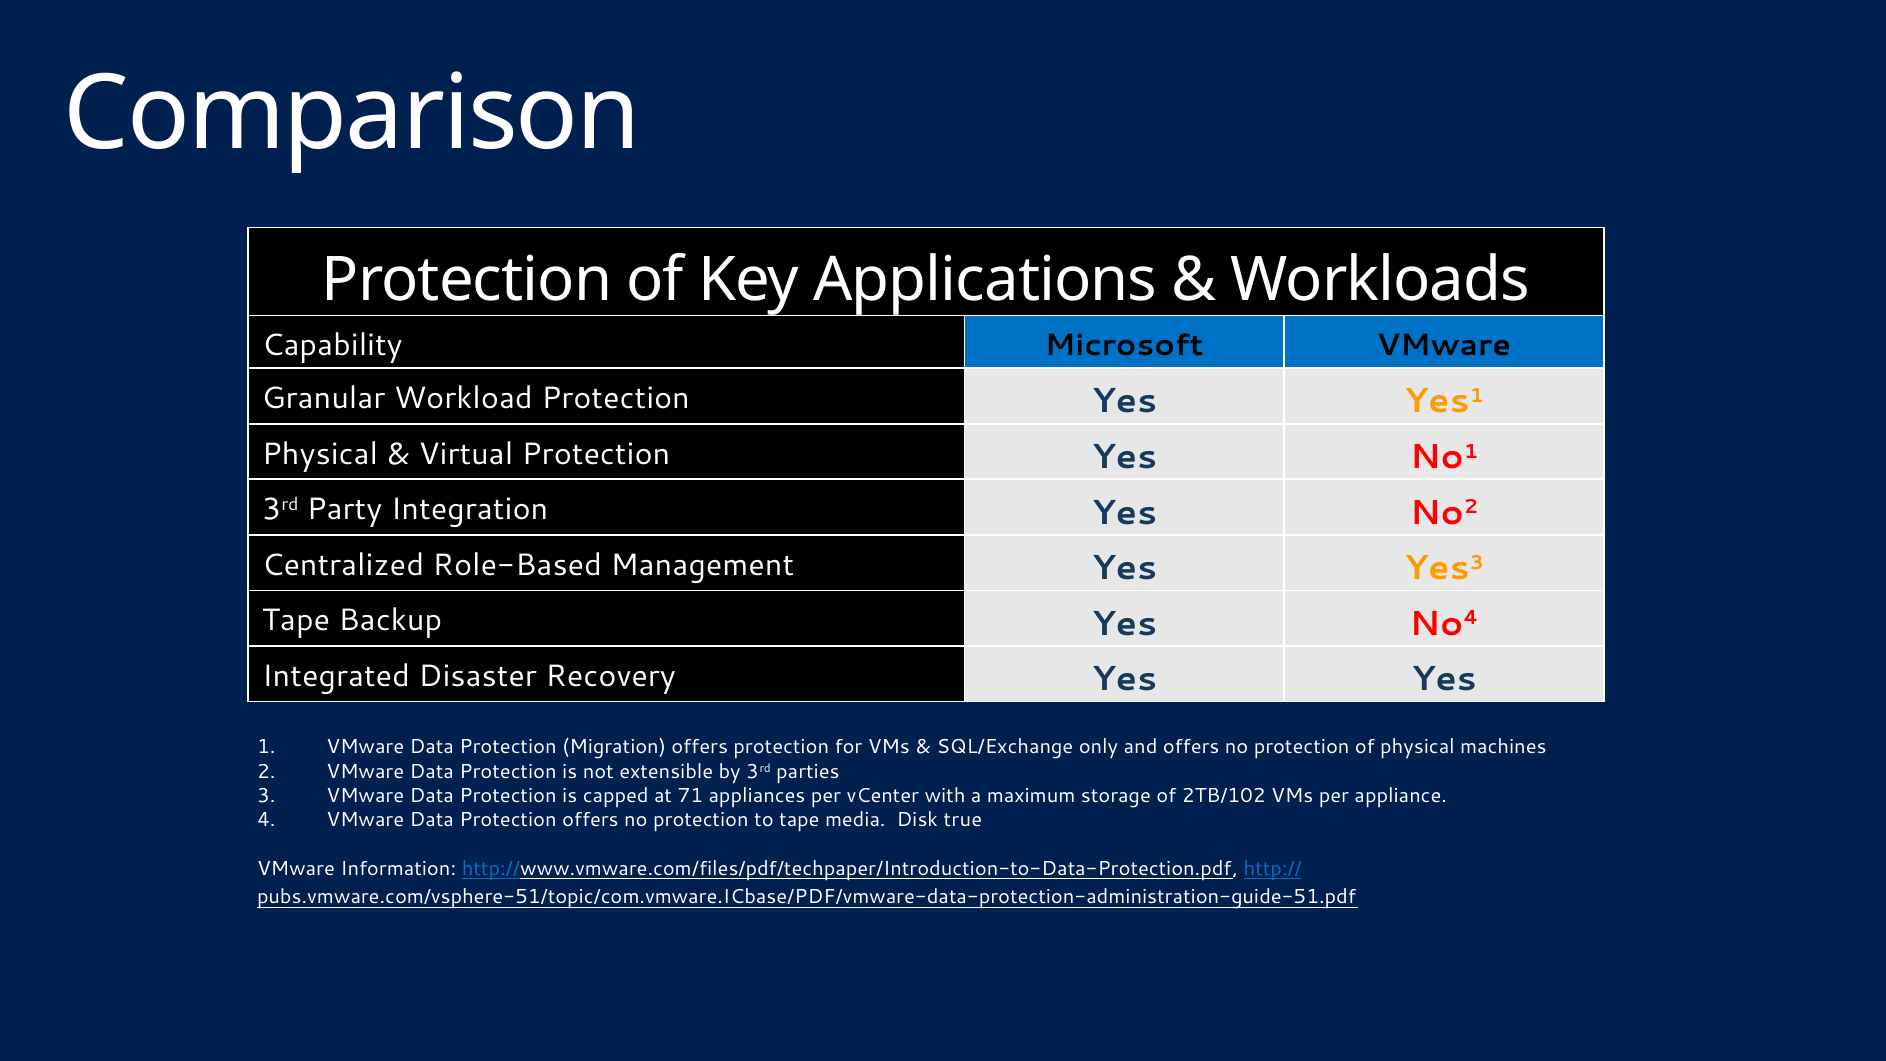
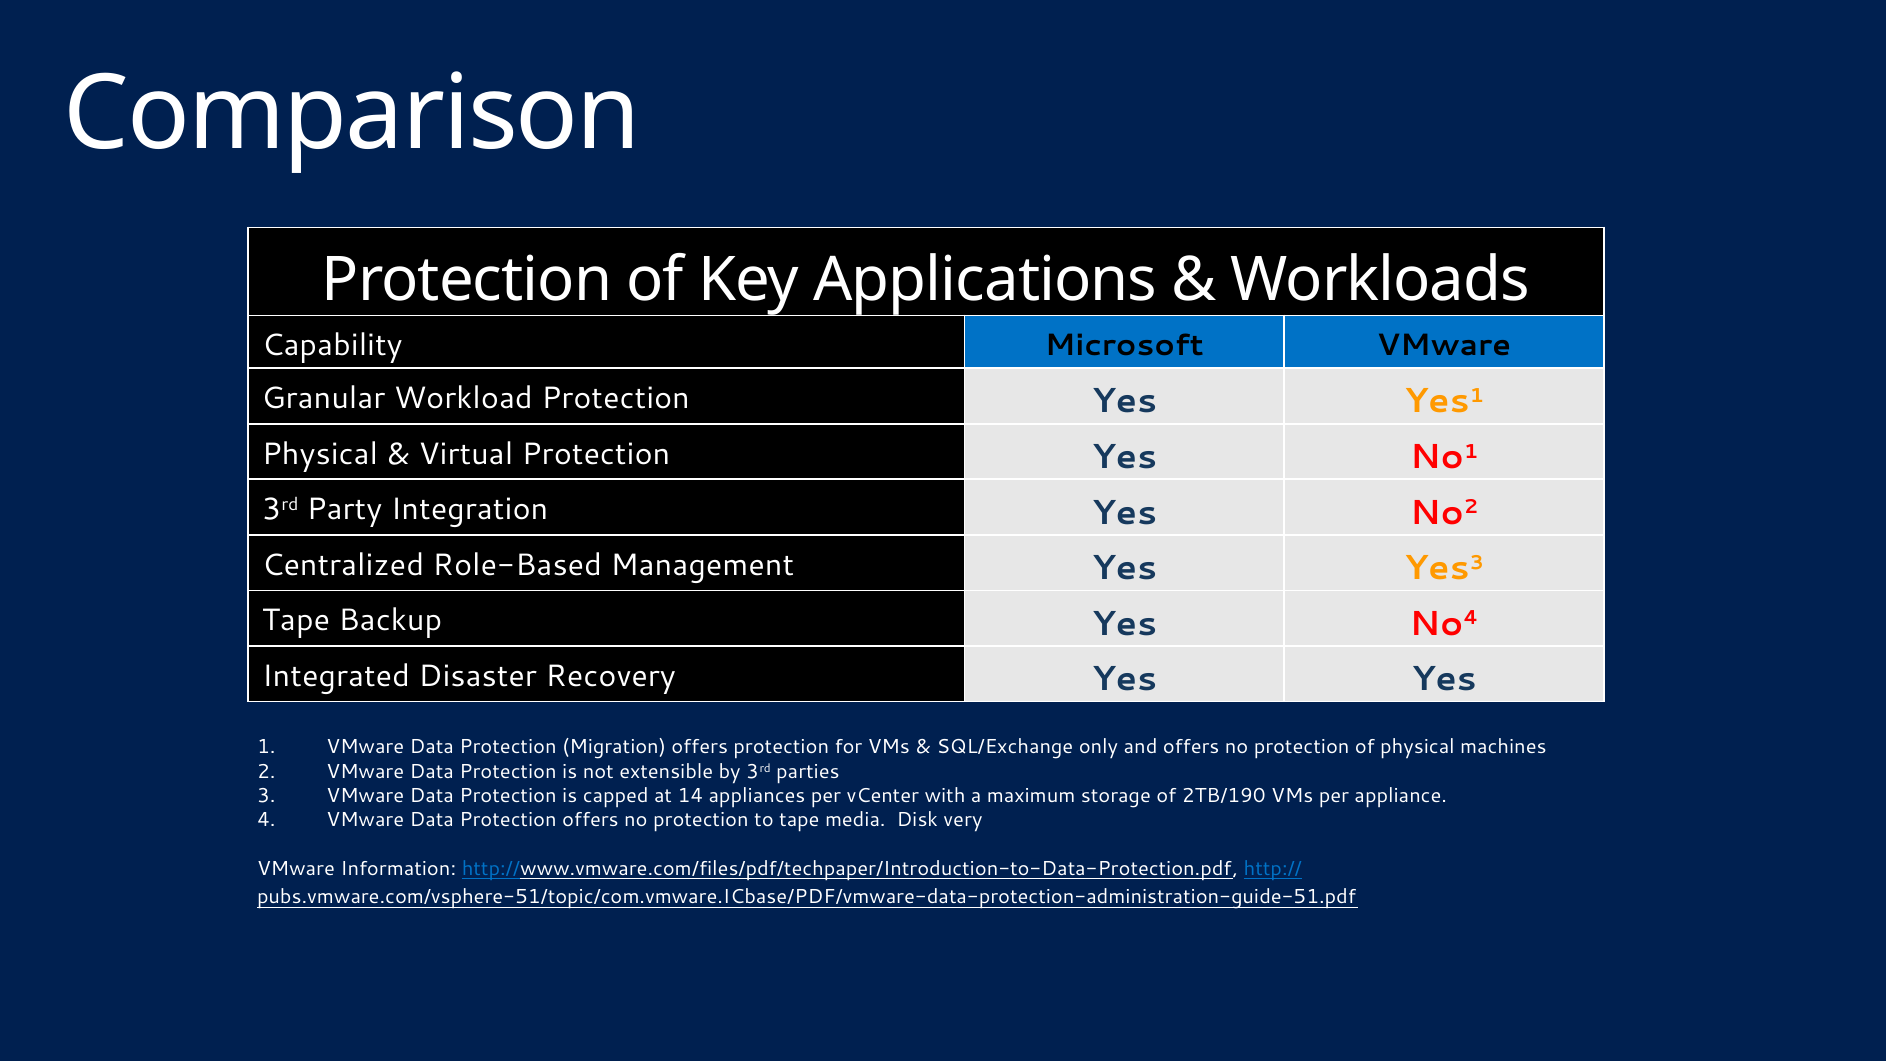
71: 71 -> 14
2TB/102: 2TB/102 -> 2TB/190
true: true -> very
